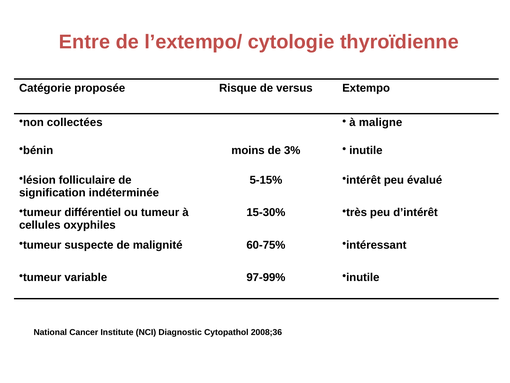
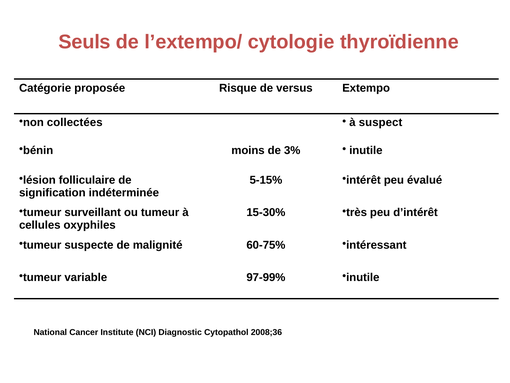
Entre: Entre -> Seuls
maligne: maligne -> suspect
différentiel: différentiel -> surveillant
